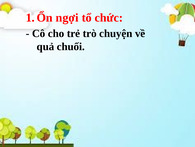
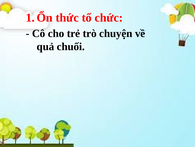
ngợi: ngợi -> thức
